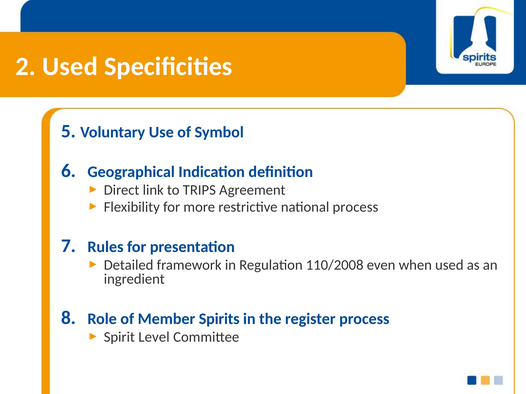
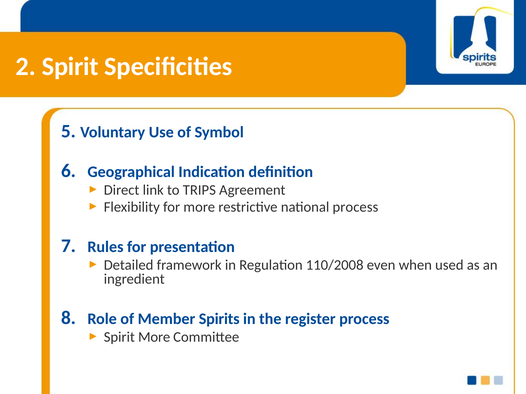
2 Used: Used -> Spirit
Spirit Level: Level -> More
